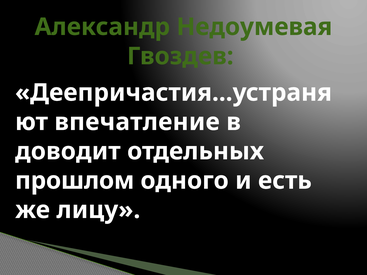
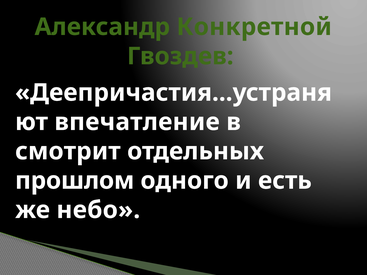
Недоумевая: Недоумевая -> Конкретной
доводит: доводит -> смотрит
лицу: лицу -> небо
